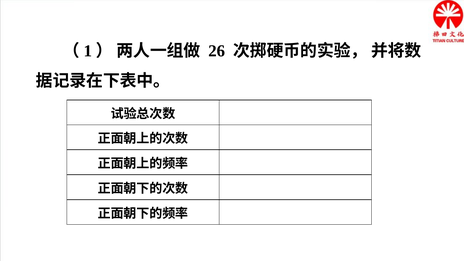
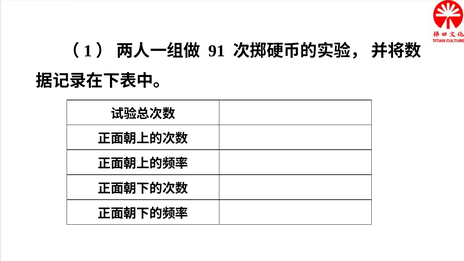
26: 26 -> 91
